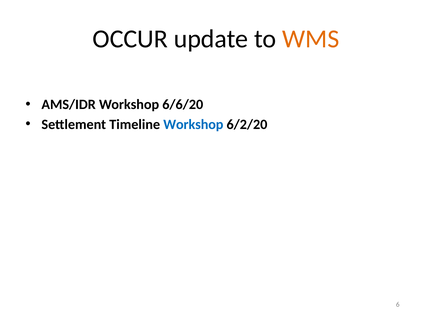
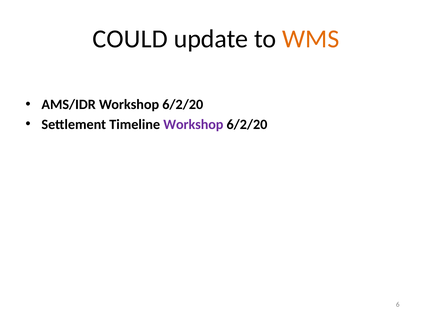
OCCUR: OCCUR -> COULD
AMS/IDR Workshop 6/6/20: 6/6/20 -> 6/2/20
Workshop at (193, 124) colour: blue -> purple
